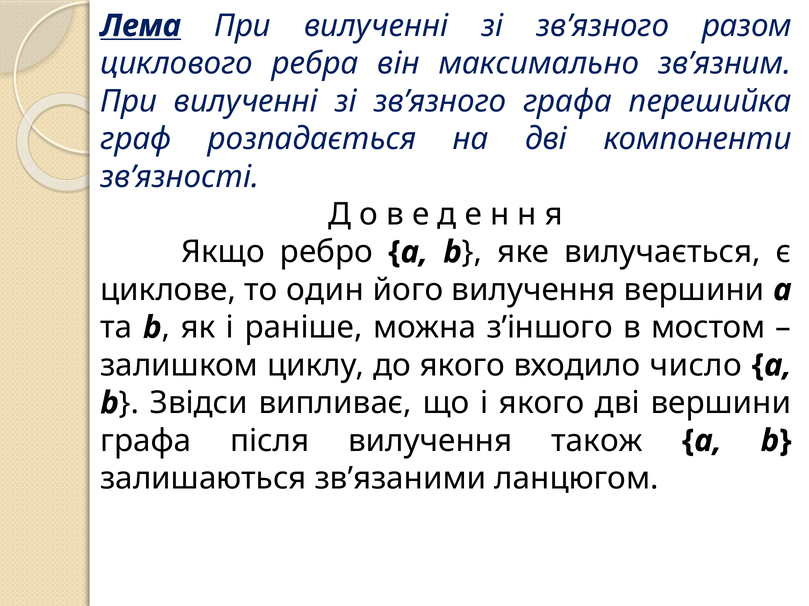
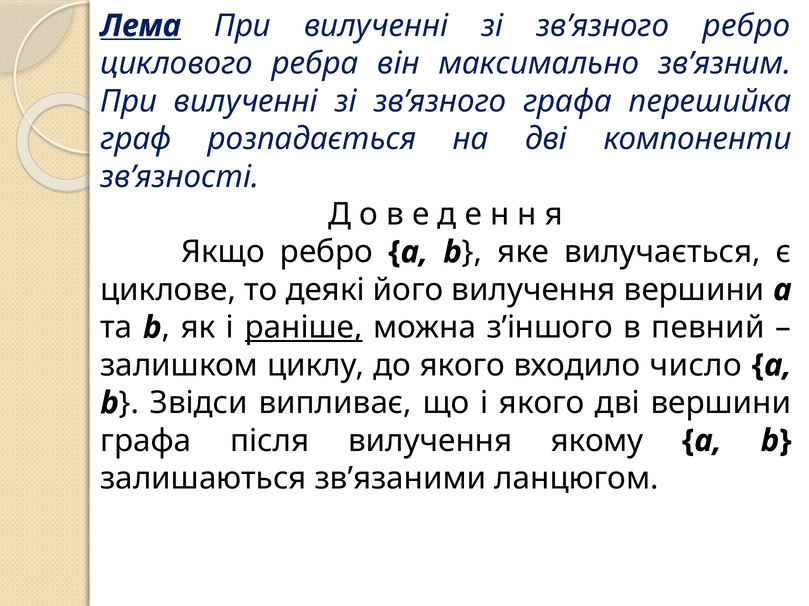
зв’язного разом: разом -> ребро
один: один -> деякі
раніше underline: none -> present
мостом: мостом -> певний
також: також -> якому
